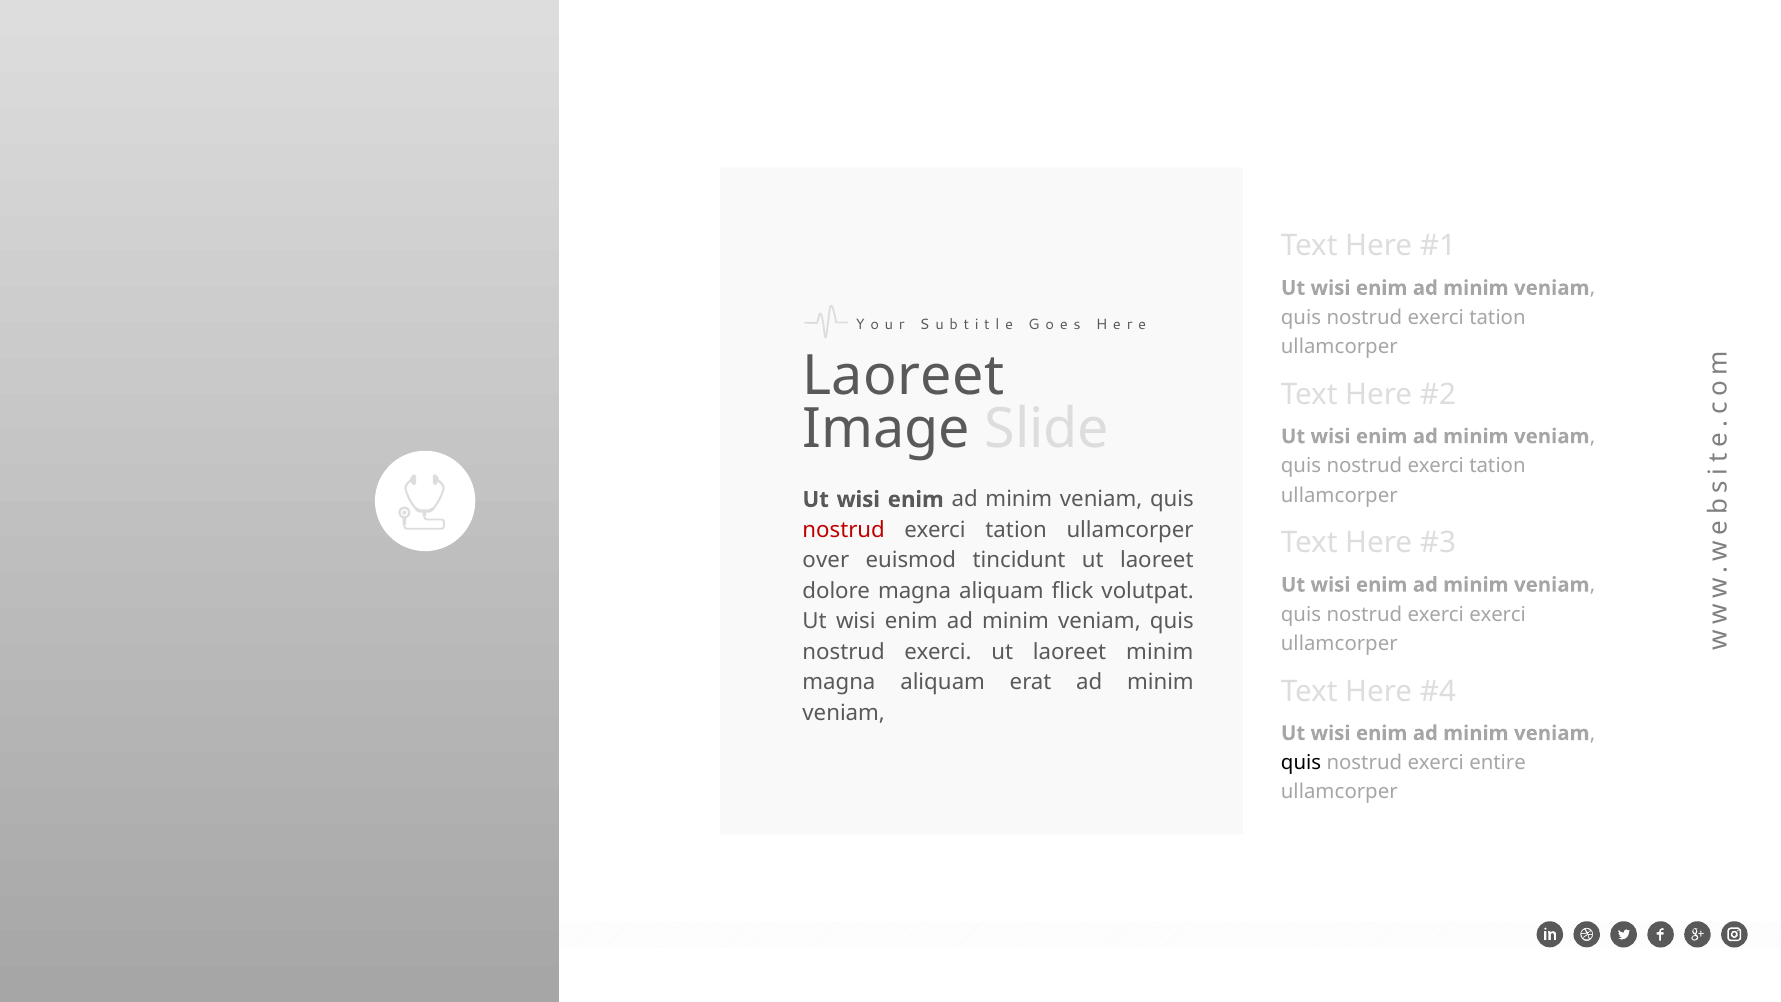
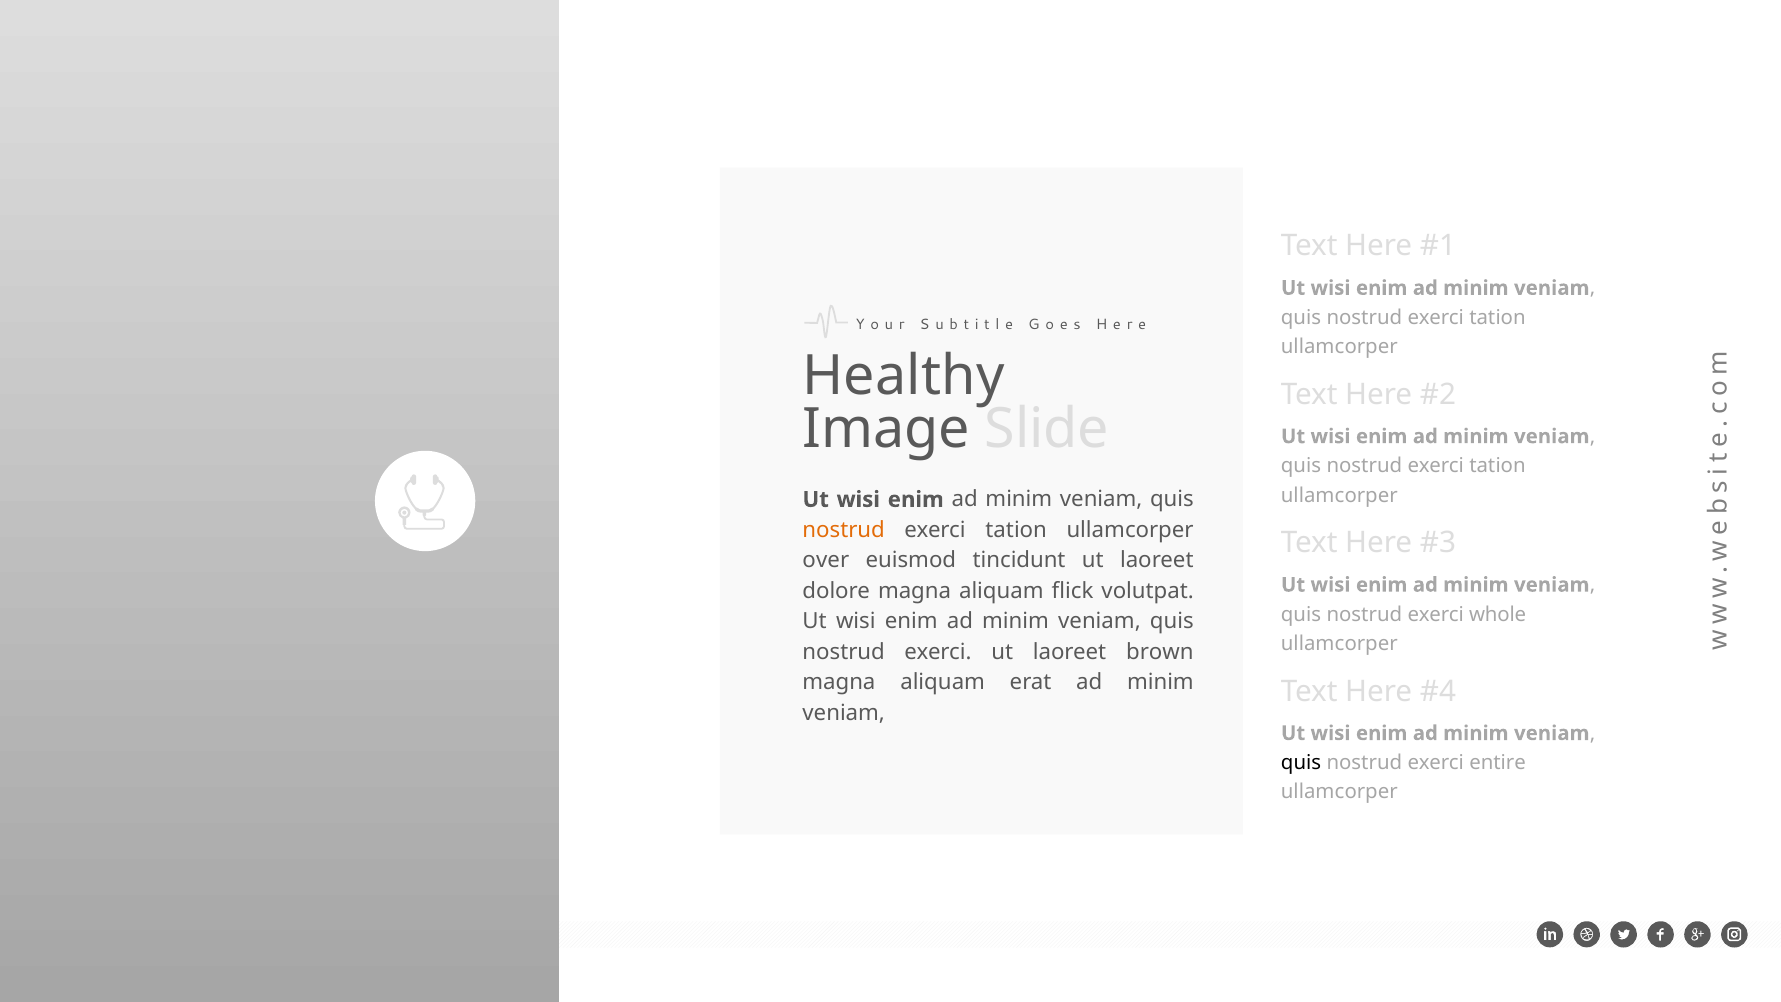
Laoreet at (903, 376): Laoreet -> Healthy
nostrud at (844, 530) colour: red -> orange
exerci exerci: exerci -> whole
laoreet minim: minim -> brown
